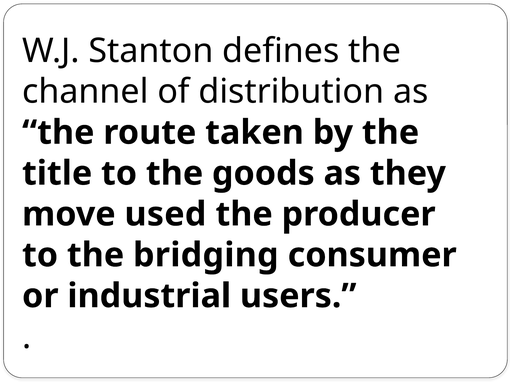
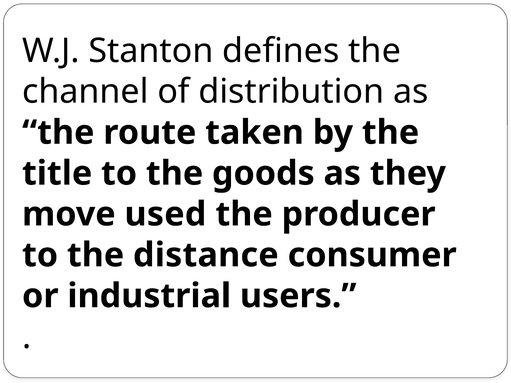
bridging: bridging -> distance
